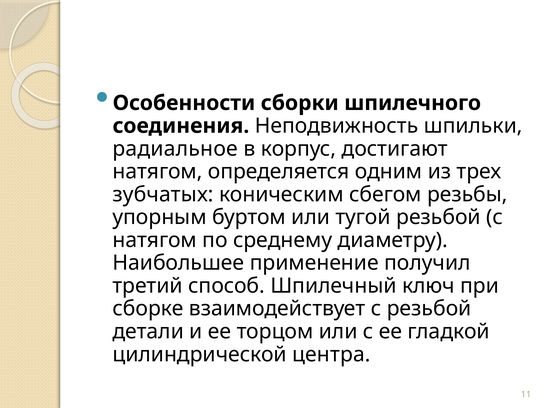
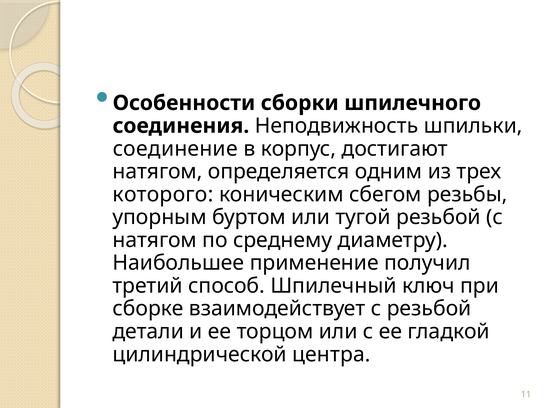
радиальное: радиальное -> соединение
зубчатых: зубчатых -> которого
